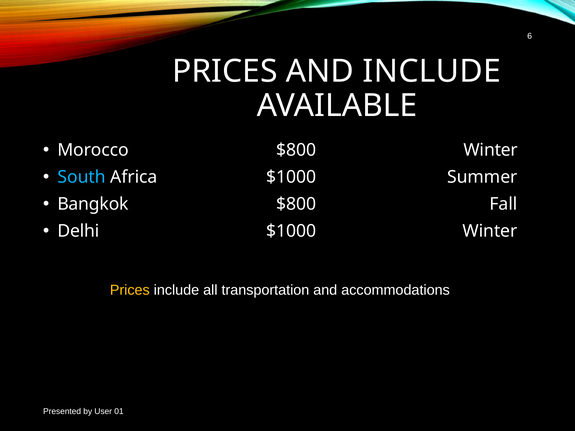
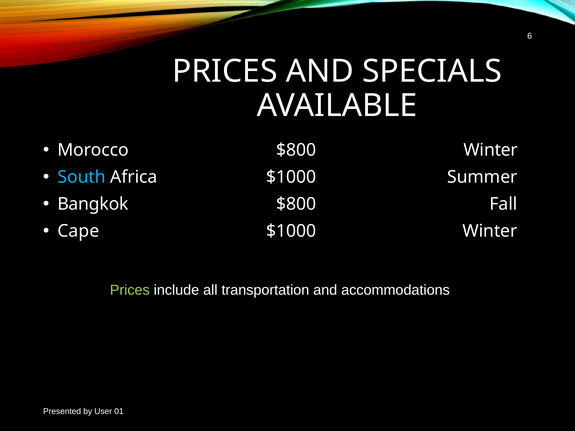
AND INCLUDE: INCLUDE -> SPECIALS
Delhi: Delhi -> Cape
Prices at (130, 290) colour: yellow -> light green
